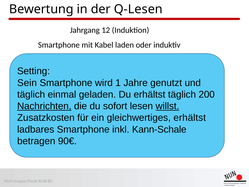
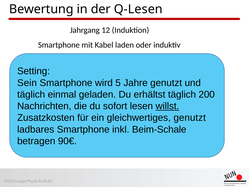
1: 1 -> 5
Nachrichten underline: present -> none
gleichwertiges erhältst: erhältst -> genutzt
Kann-Schale: Kann-Schale -> Beim-Schale
